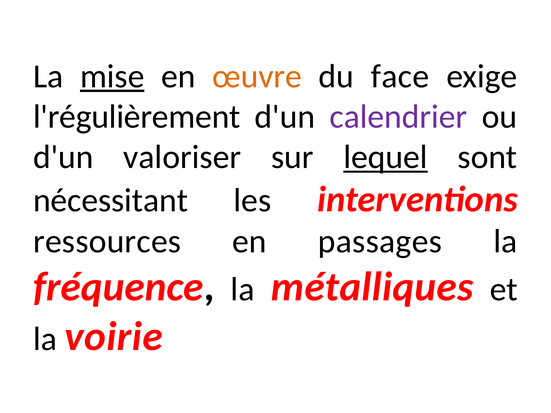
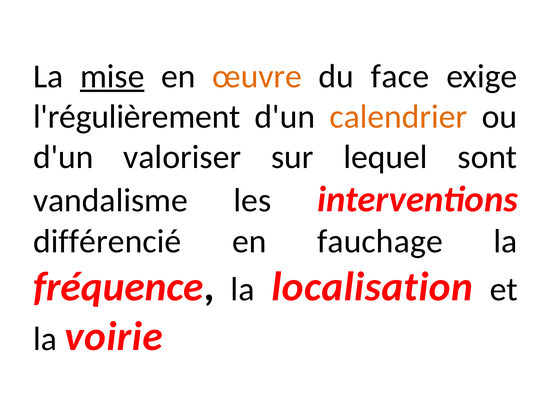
calendrier colour: purple -> orange
lequel underline: present -> none
nécessitant: nécessitant -> vandalisme
ressources: ressources -> différencié
passages: passages -> fauchage
métalliques: métalliques -> localisation
